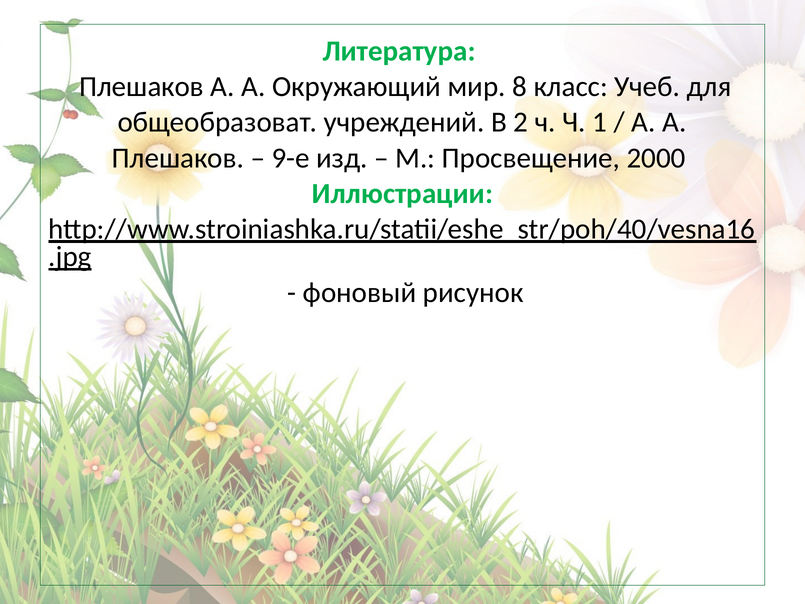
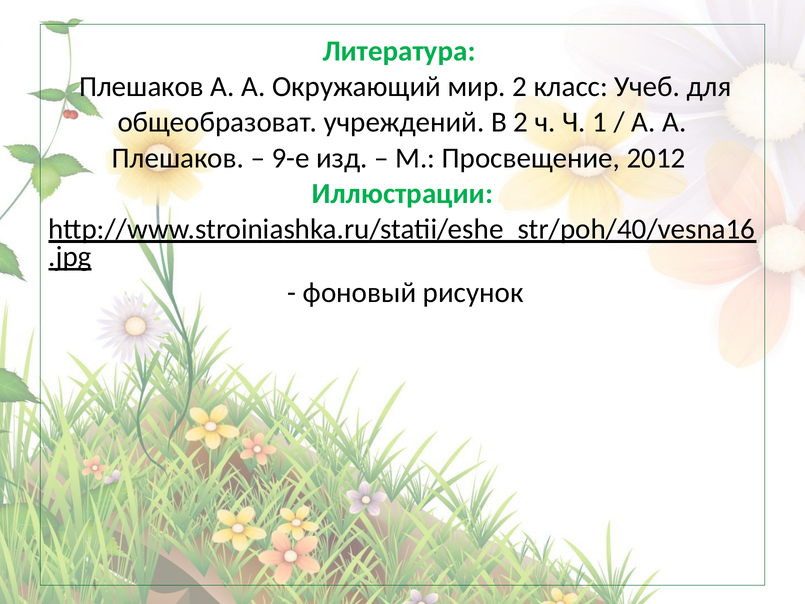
мир 8: 8 -> 2
2000: 2000 -> 2012
